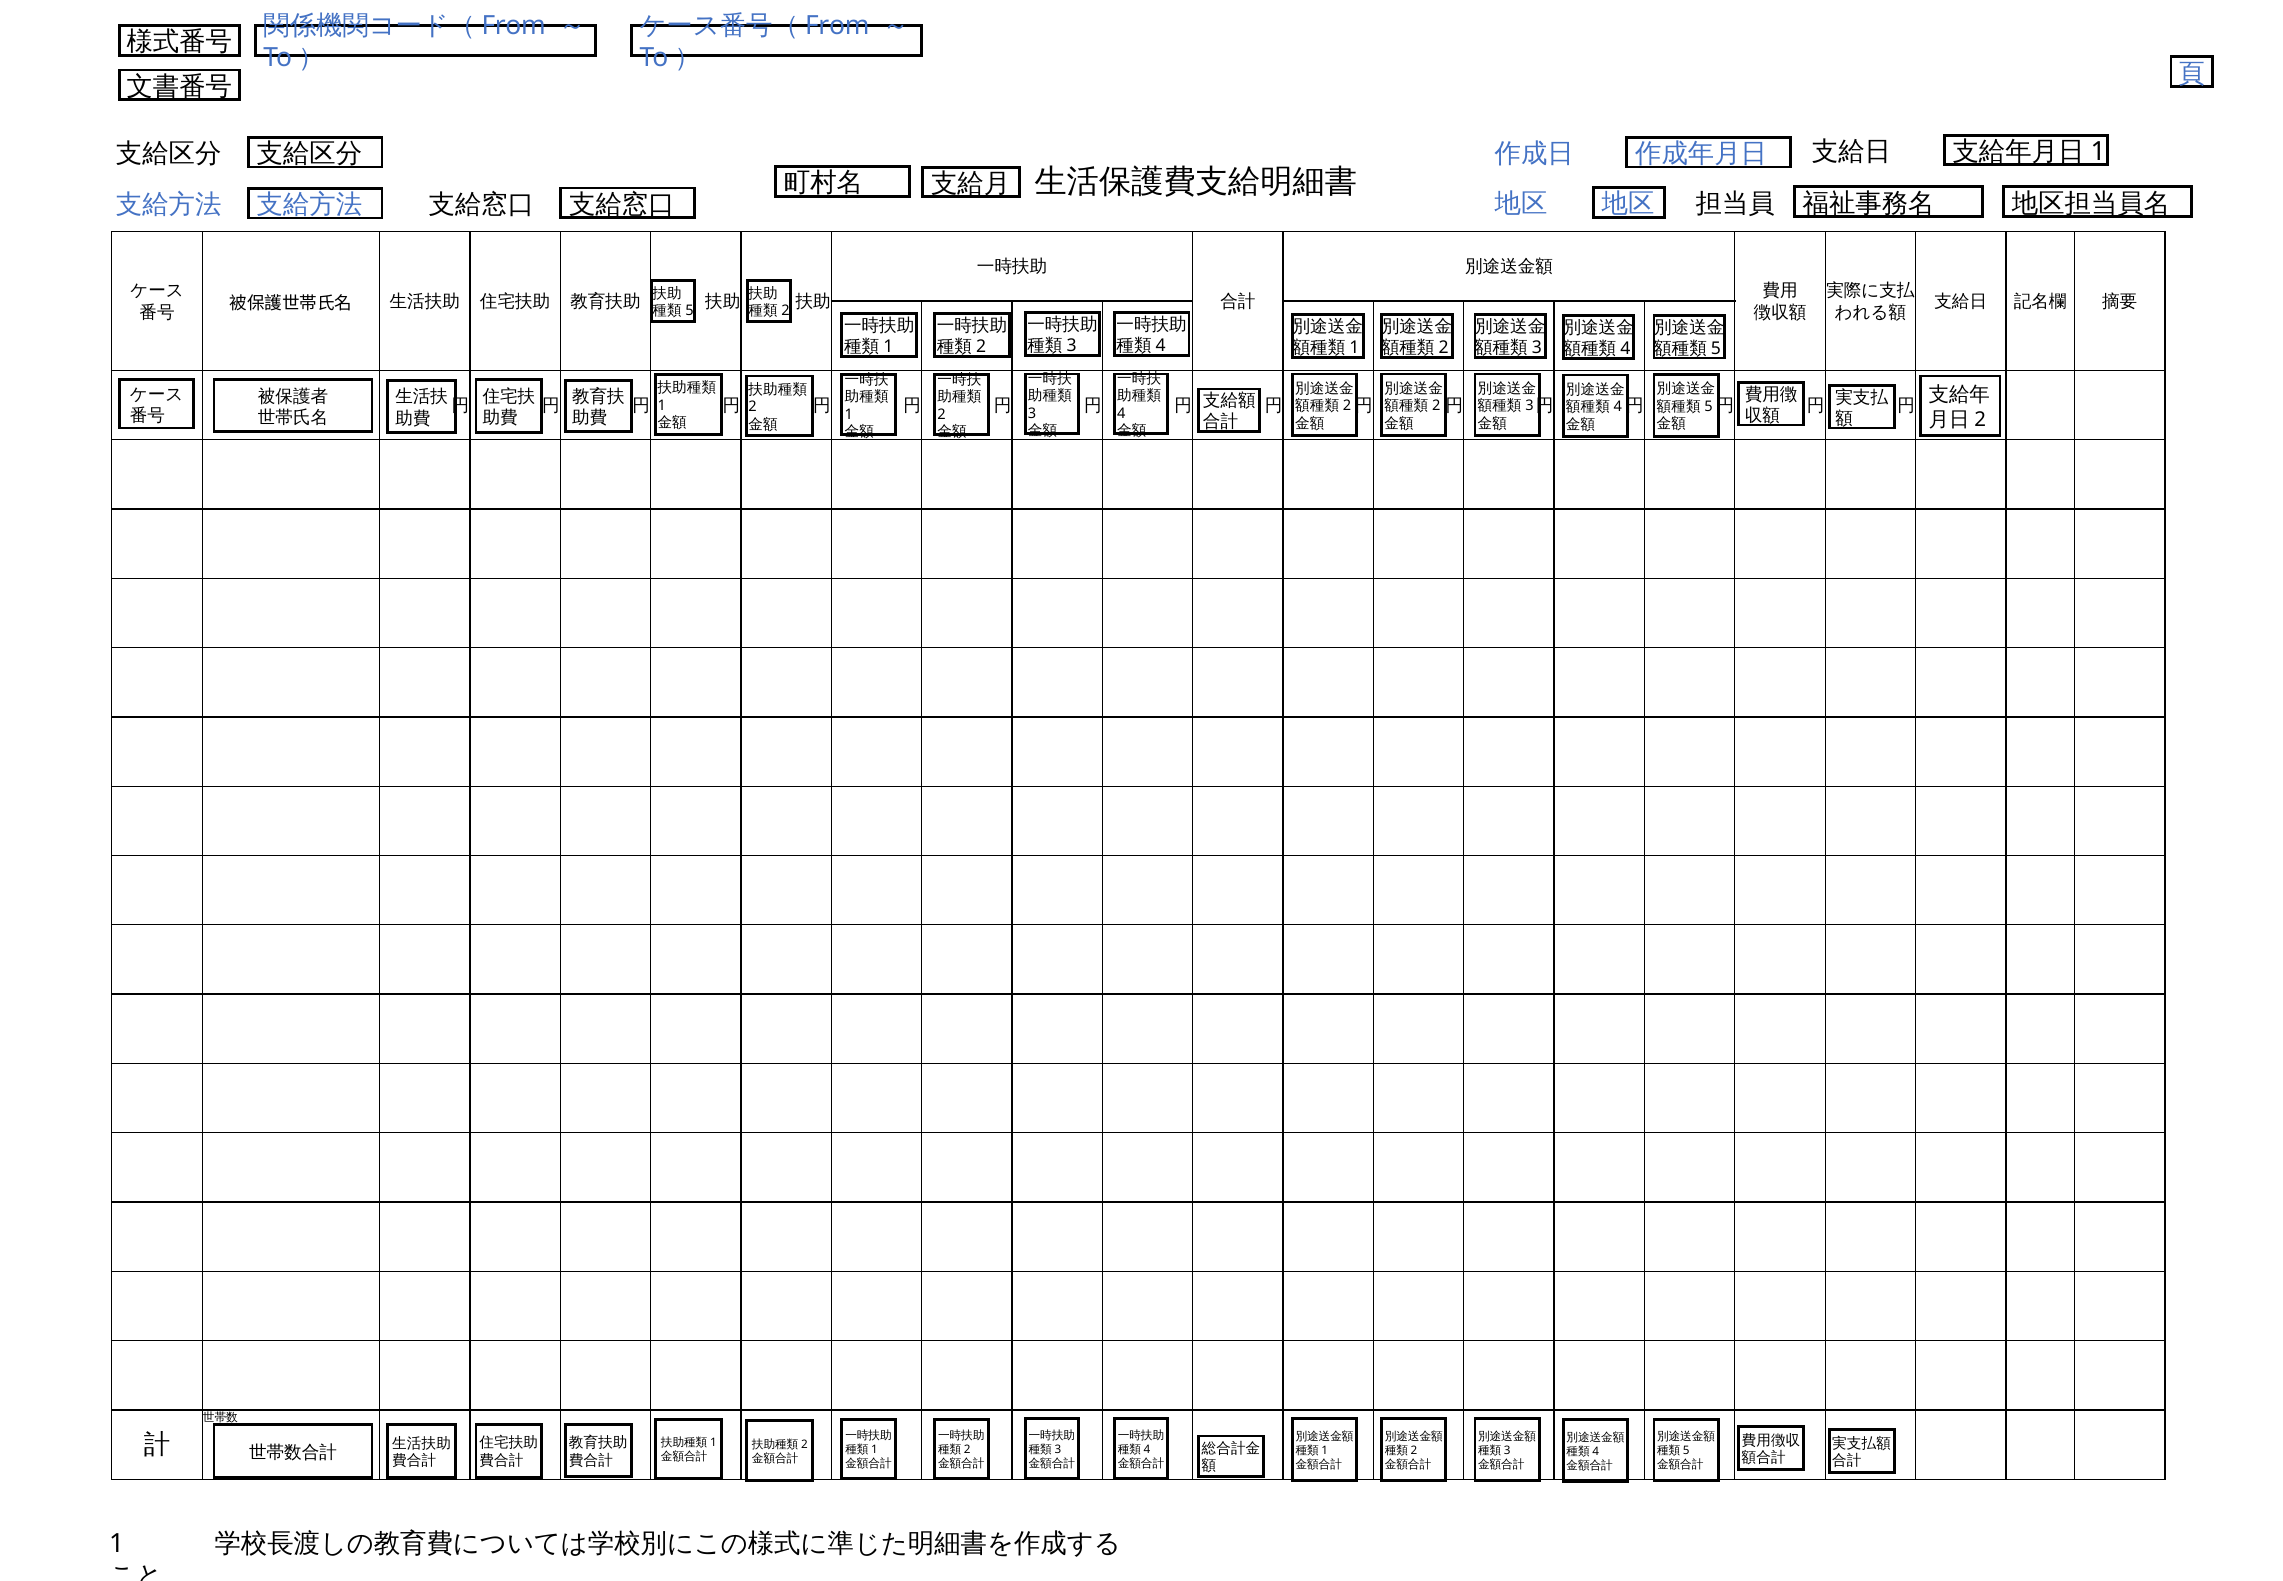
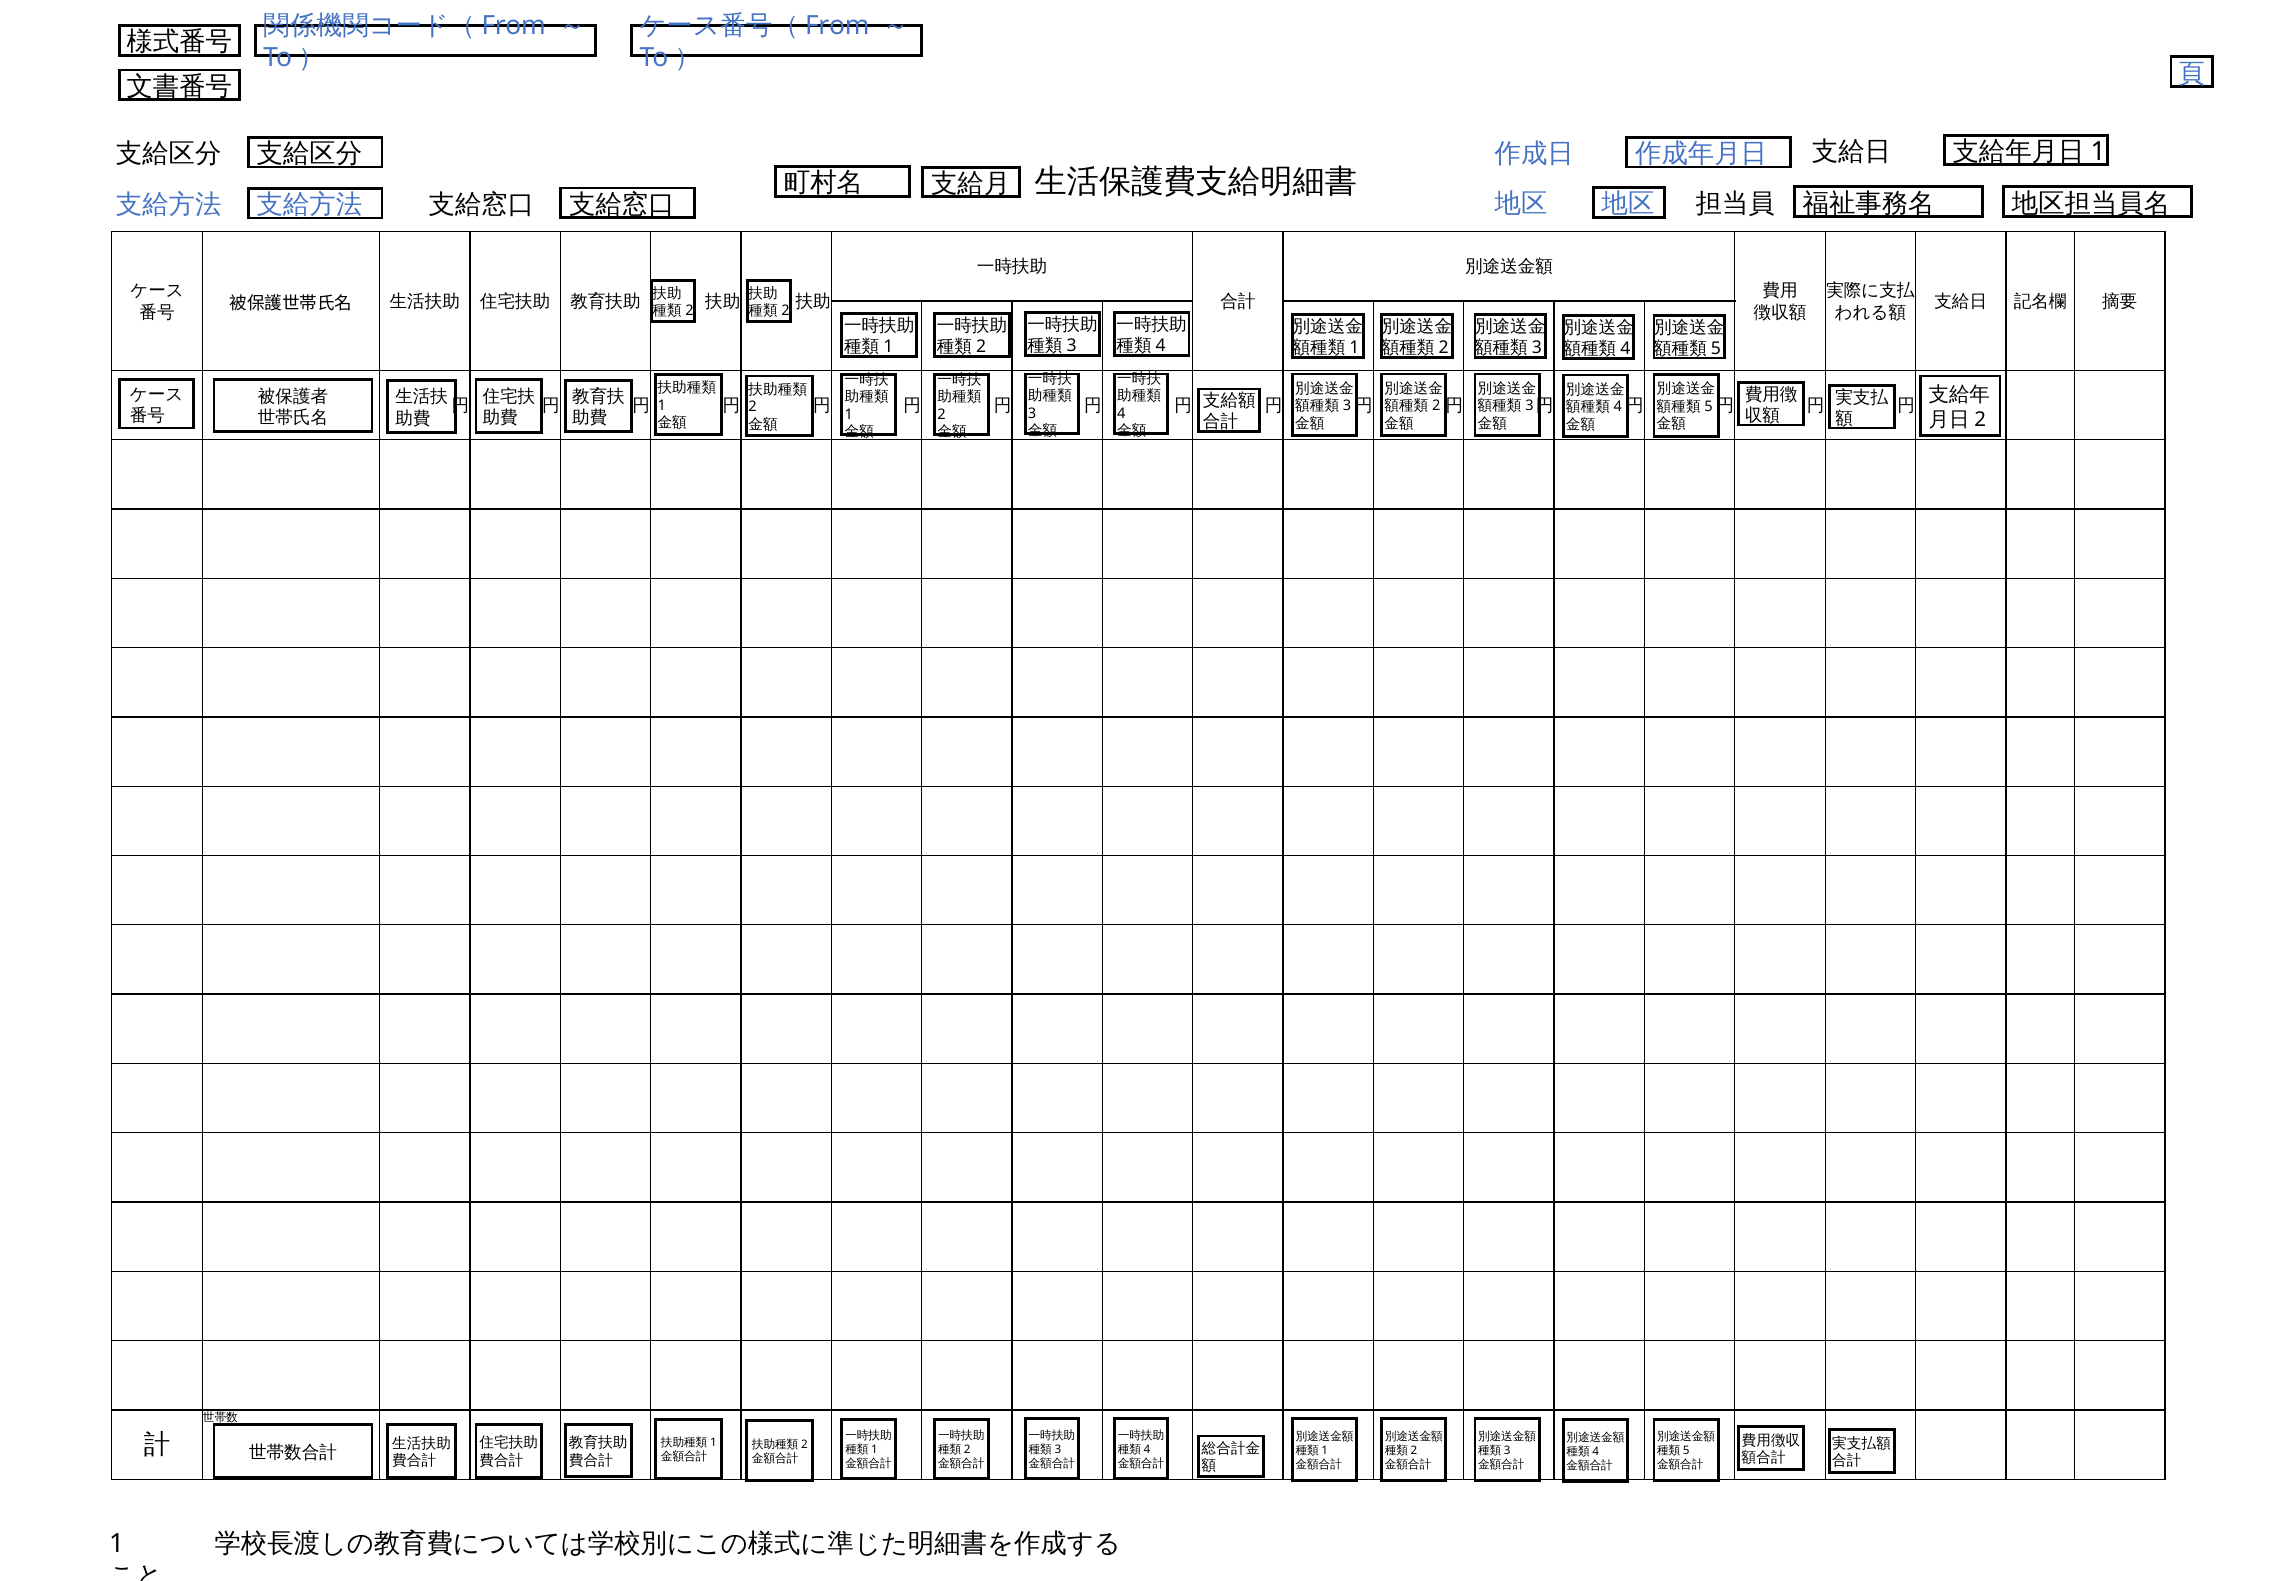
5 at (689, 311): 5 -> 2
2 at (1347, 406): 2 -> 3
